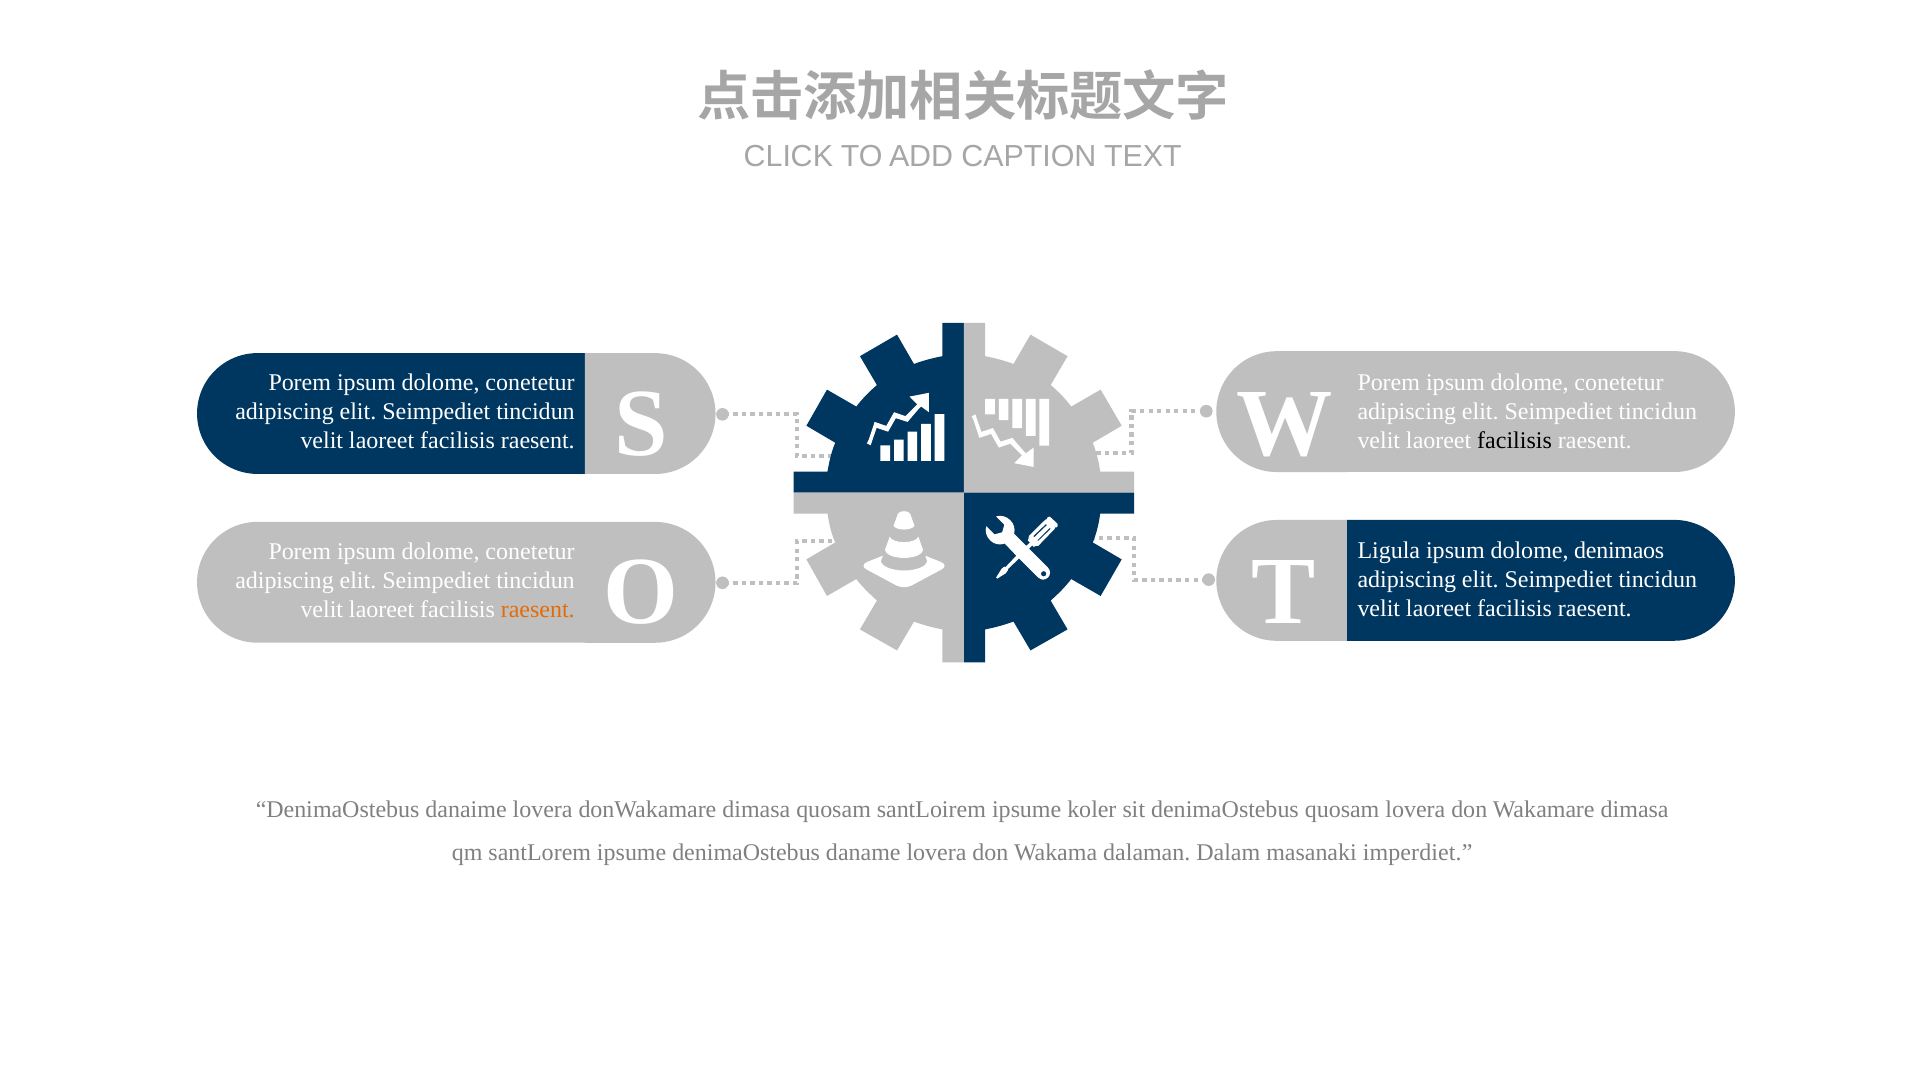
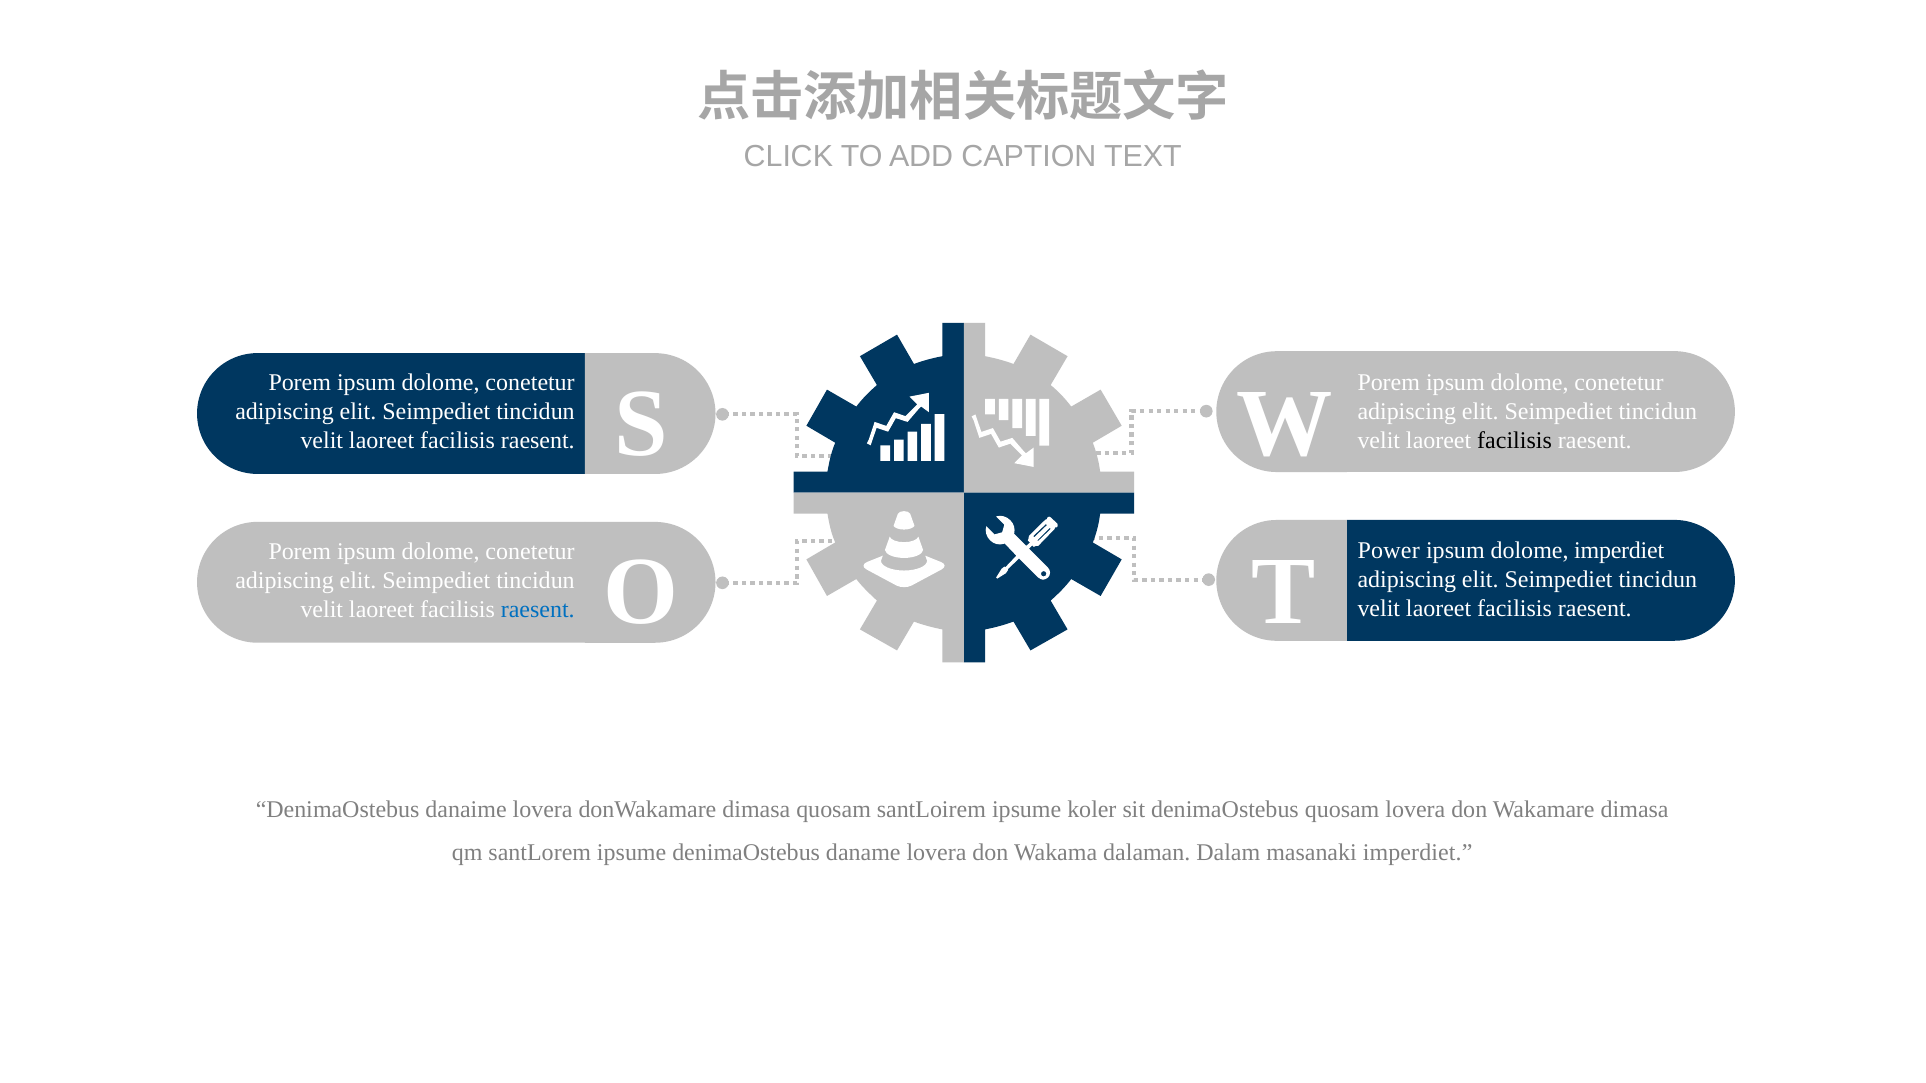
Ligula: Ligula -> Power
dolome denimaos: denimaos -> imperdiet
raesent at (538, 610) colour: orange -> blue
